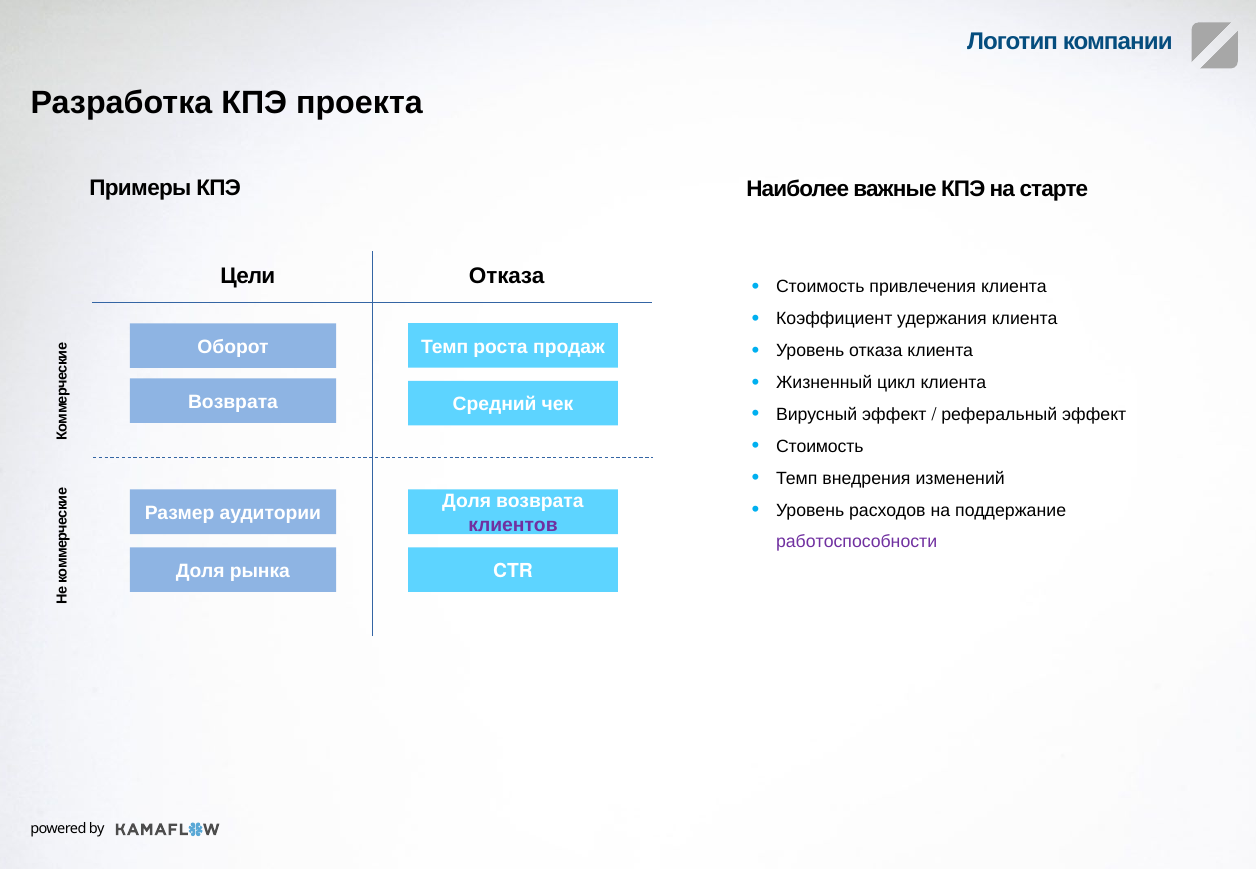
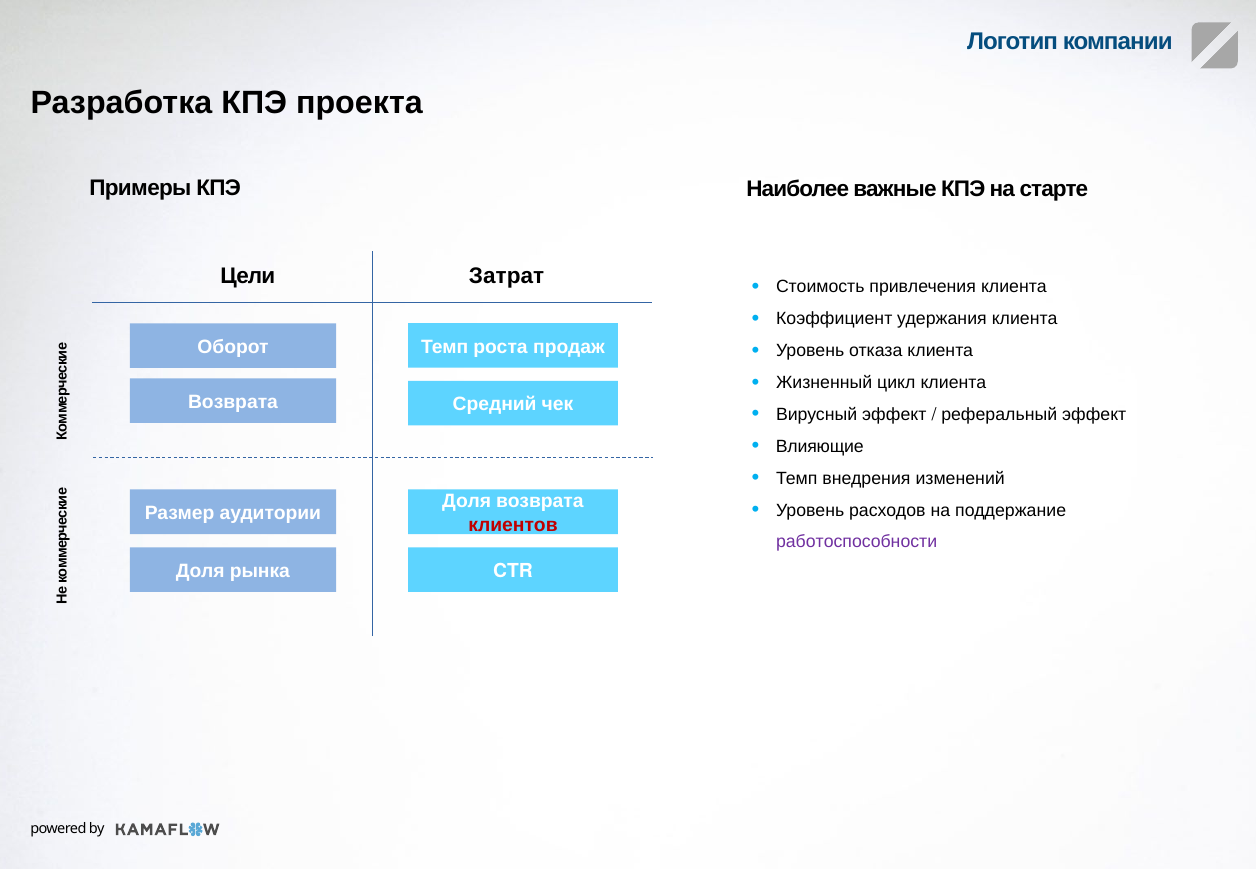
Цели Отказа: Отказа -> Затрат
Стоимость at (820, 447): Стоимость -> Влияющие
клиентов colour: purple -> red
